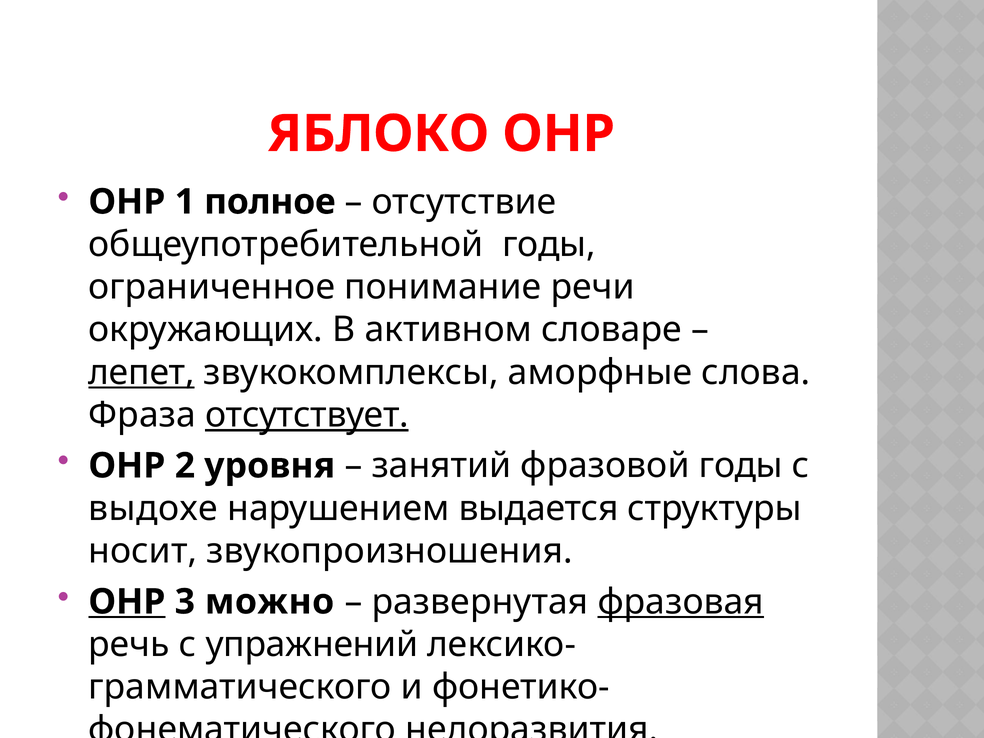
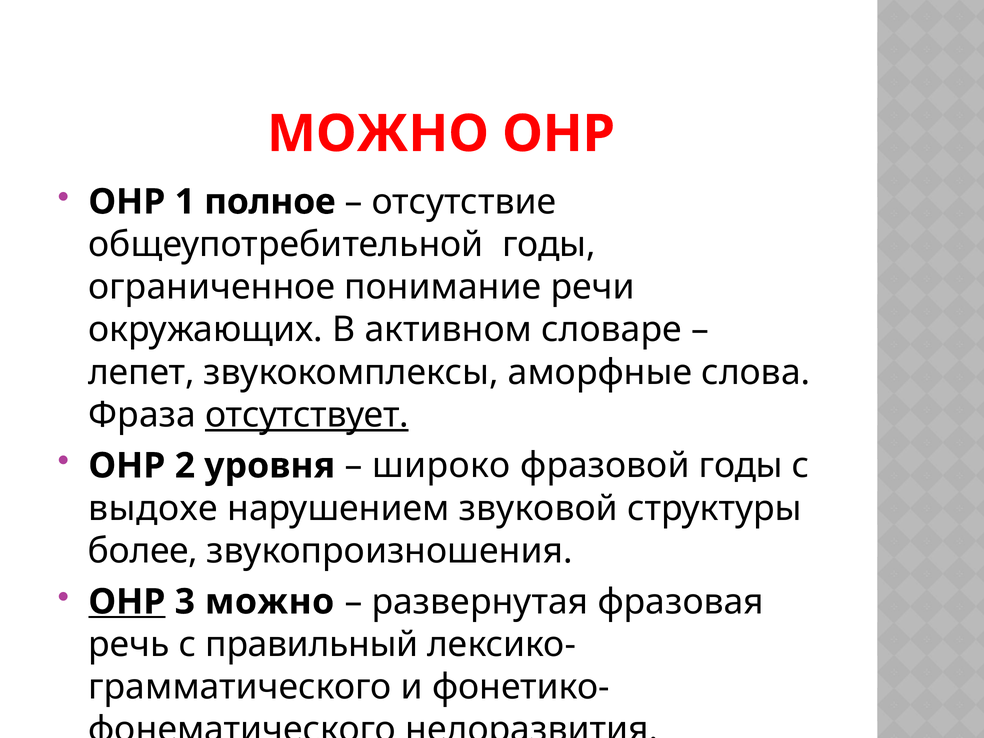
ЯБЛОКО at (378, 134): ЯБЛОКО -> МОЖНО
лепет underline: present -> none
занятий: занятий -> широко
выдается: выдается -> звуковой
носит: носит -> более
фразовая underline: present -> none
упражнений: упражнений -> правильный
